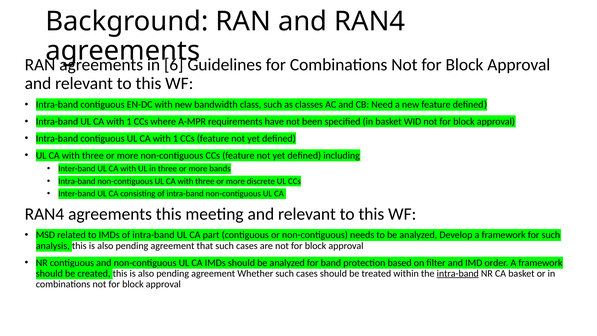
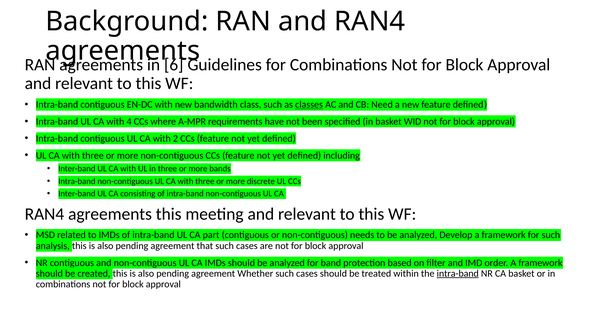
classes underline: none -> present
1 at (129, 121): 1 -> 4
1 at (175, 138): 1 -> 2
